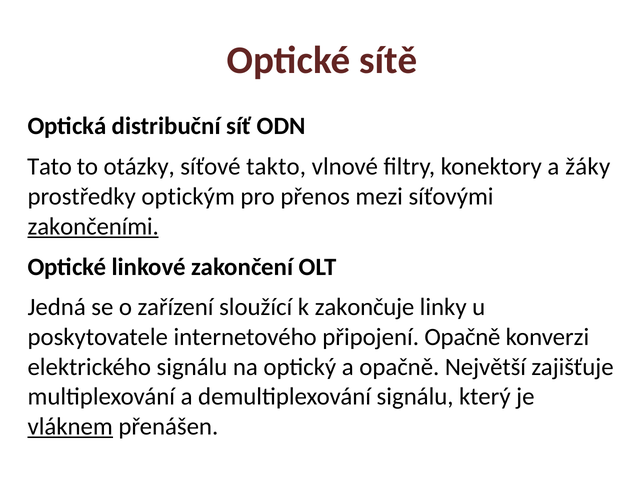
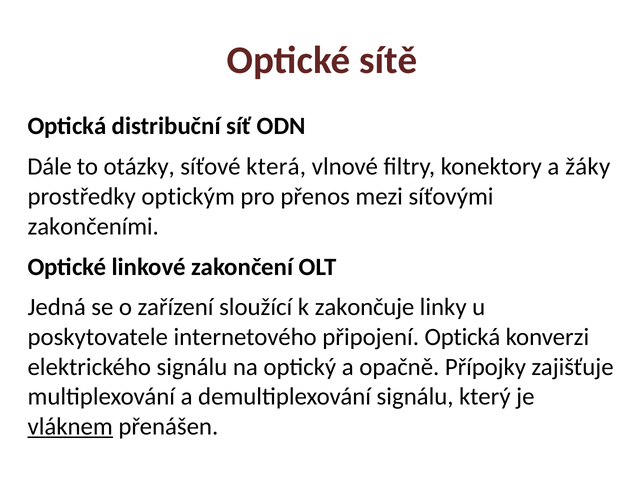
Tato: Tato -> Dále
takto: takto -> která
zakončeními underline: present -> none
připojení Opačně: Opačně -> Optická
Největší: Největší -> Přípojky
